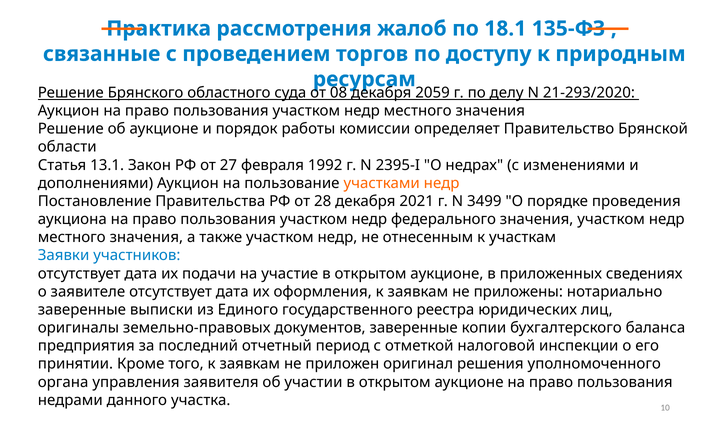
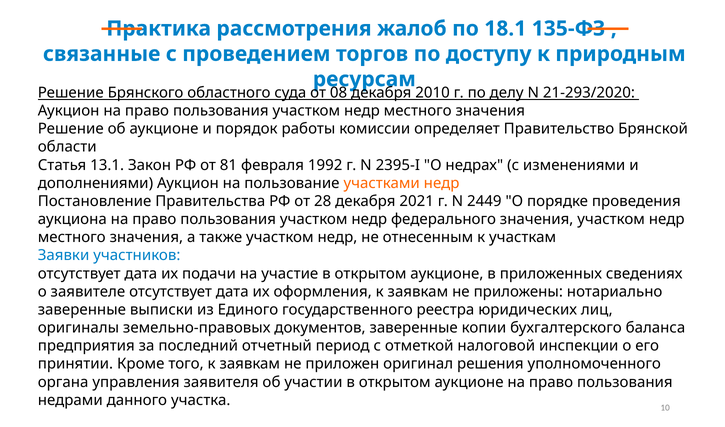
2059: 2059 -> 2010
27: 27 -> 81
3499: 3499 -> 2449
